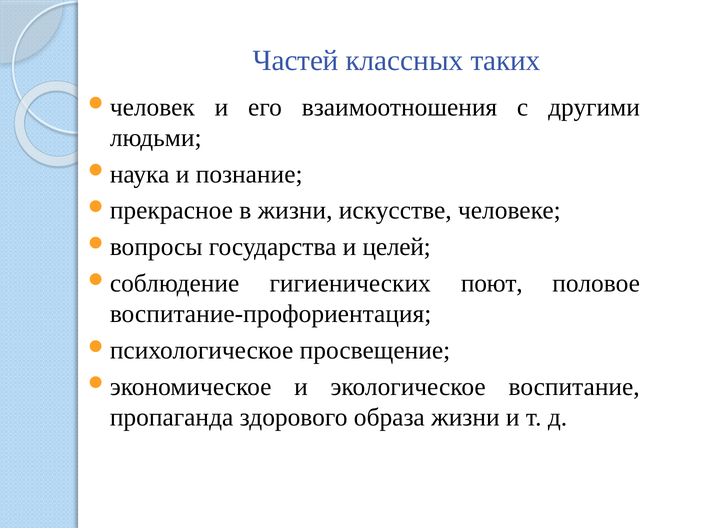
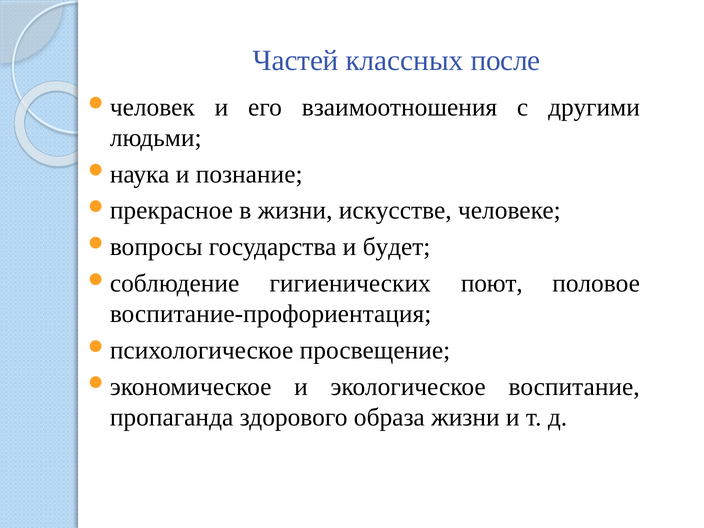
таких: таких -> после
целей: целей -> будет
